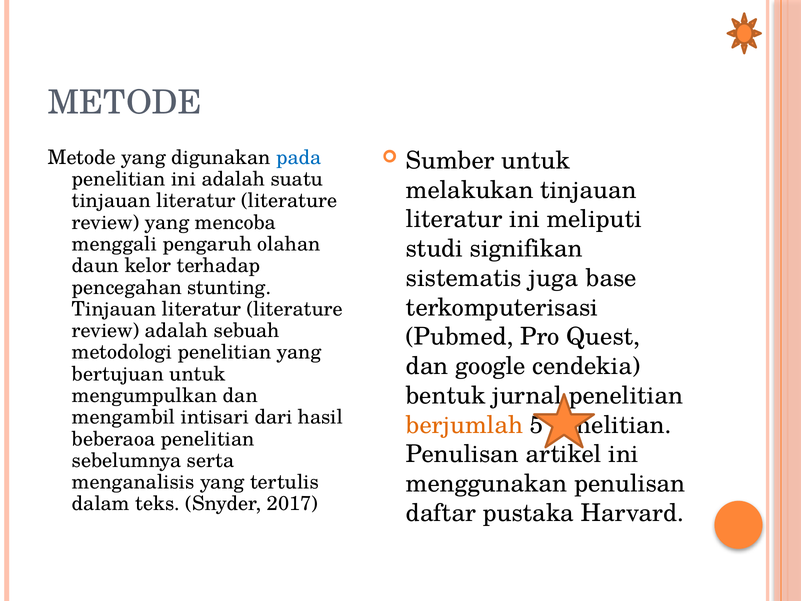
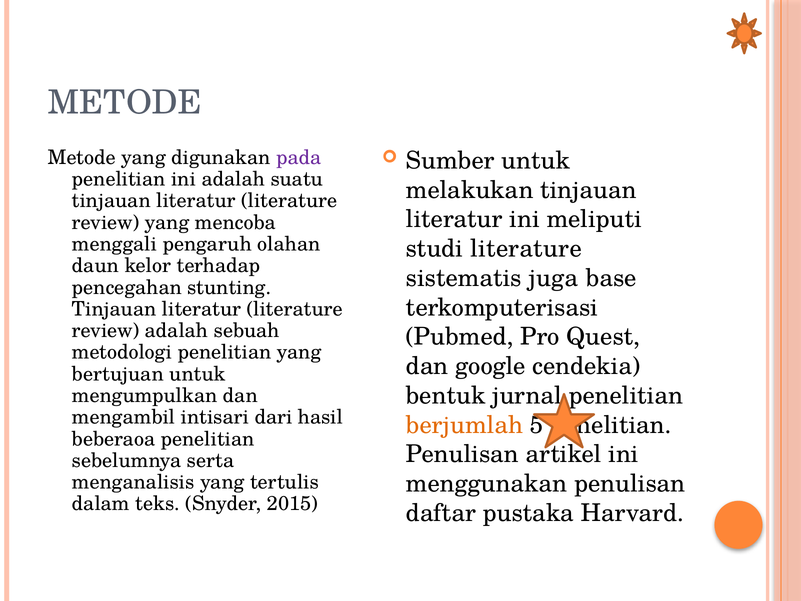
pada colour: blue -> purple
studi signifikan: signifikan -> literature
2017: 2017 -> 2015
